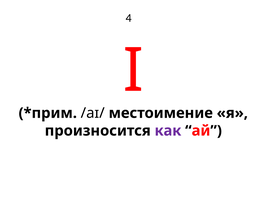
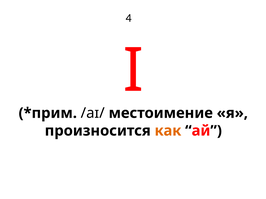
как colour: purple -> orange
